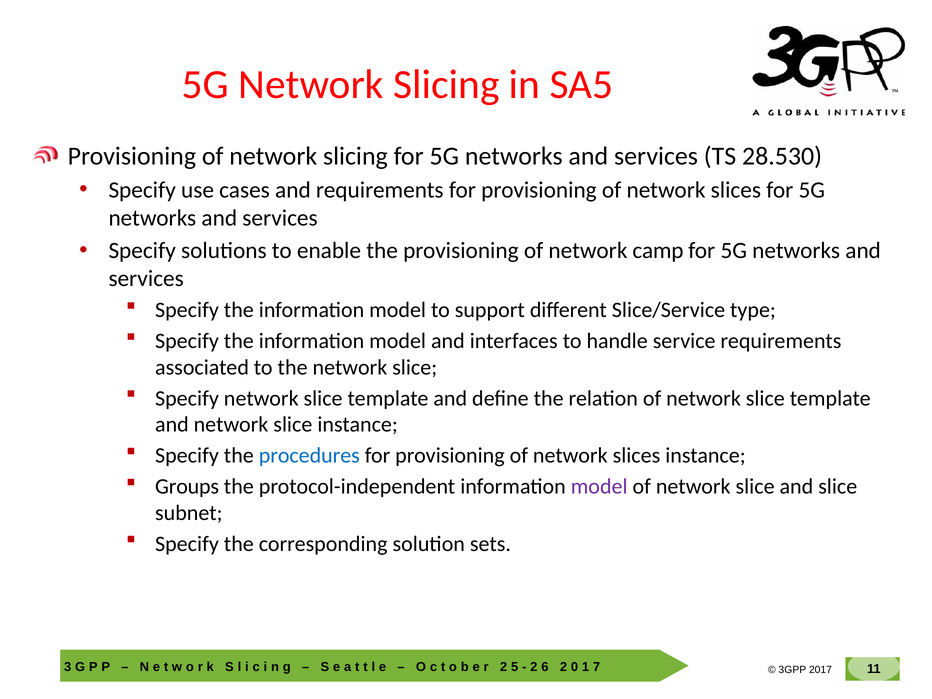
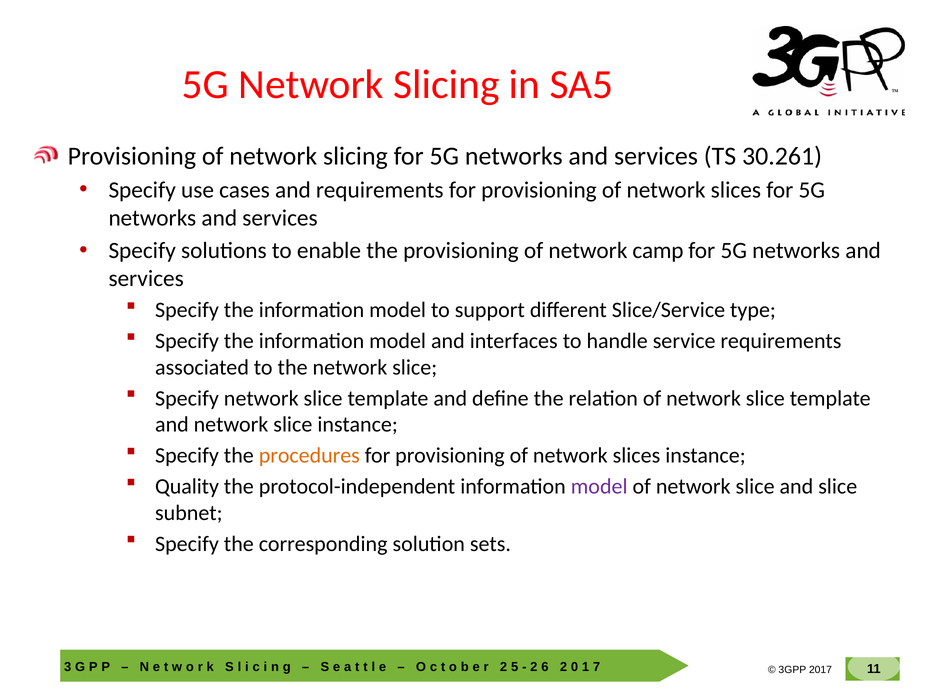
28.530: 28.530 -> 30.261
procedures colour: blue -> orange
Groups: Groups -> Quality
